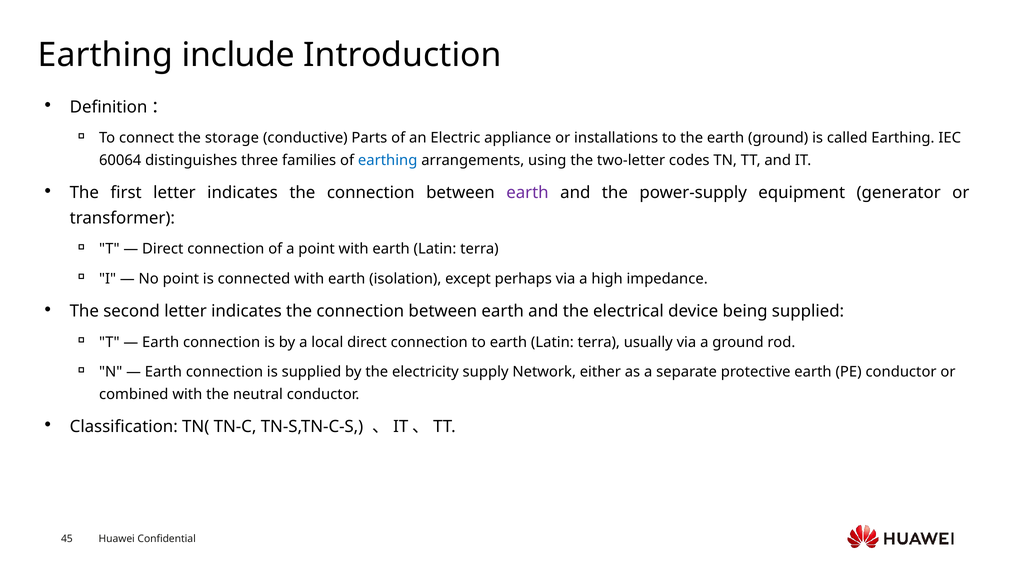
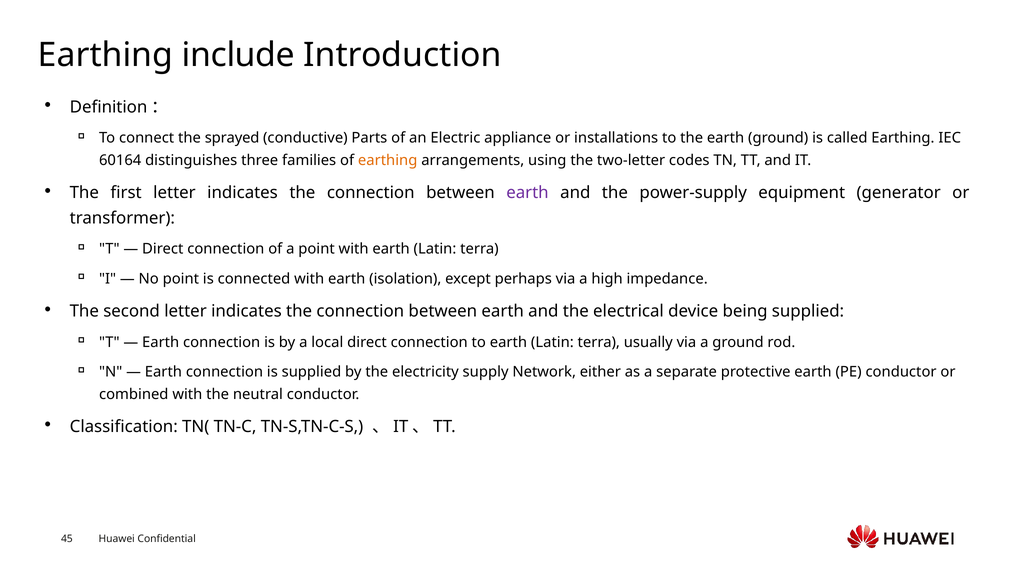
storage: storage -> sprayed
60064: 60064 -> 60164
earthing at (388, 160) colour: blue -> orange
